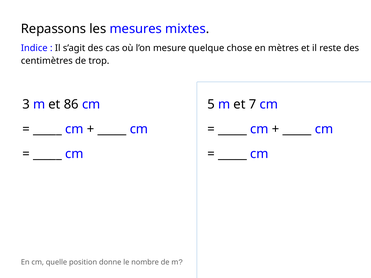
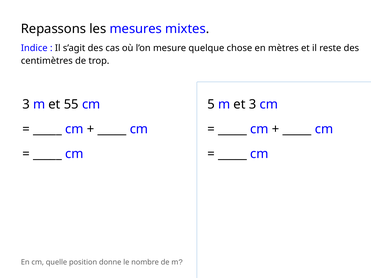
86: 86 -> 55
et 7: 7 -> 3
